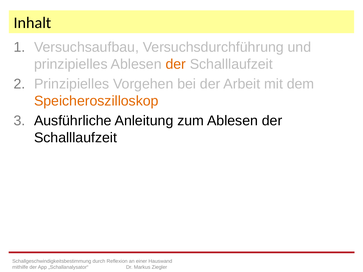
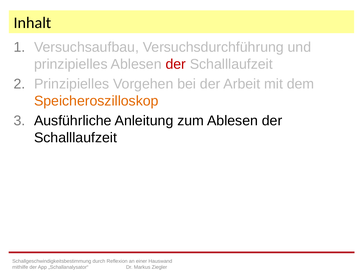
der at (176, 64) colour: orange -> red
